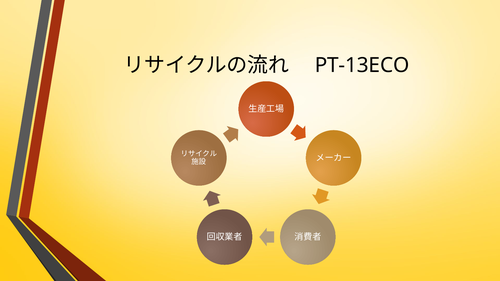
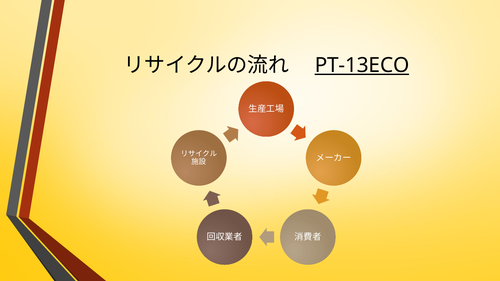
PT-13ECO underline: none -> present
